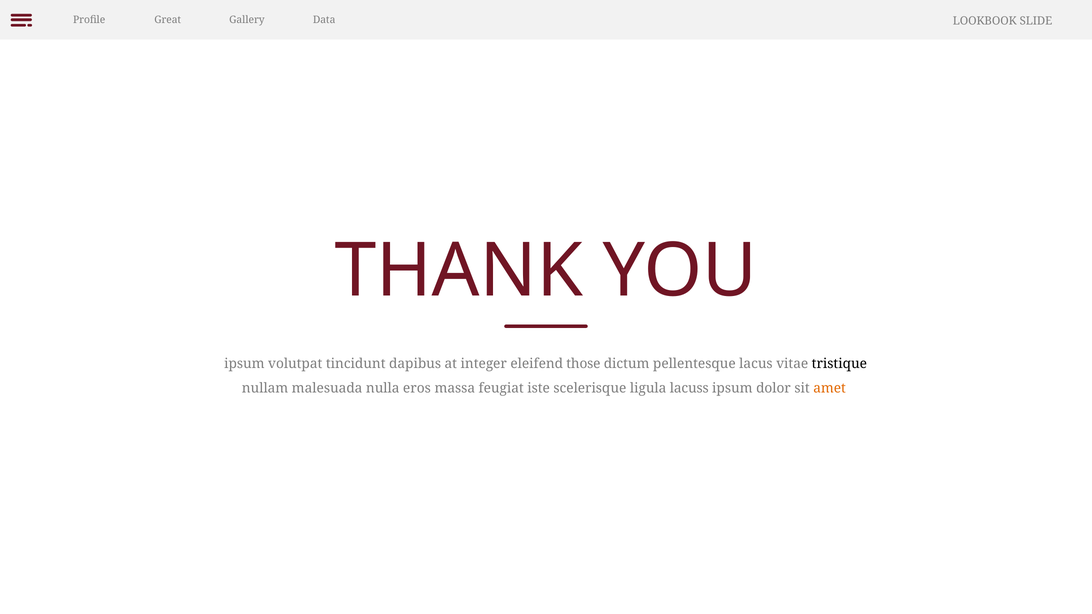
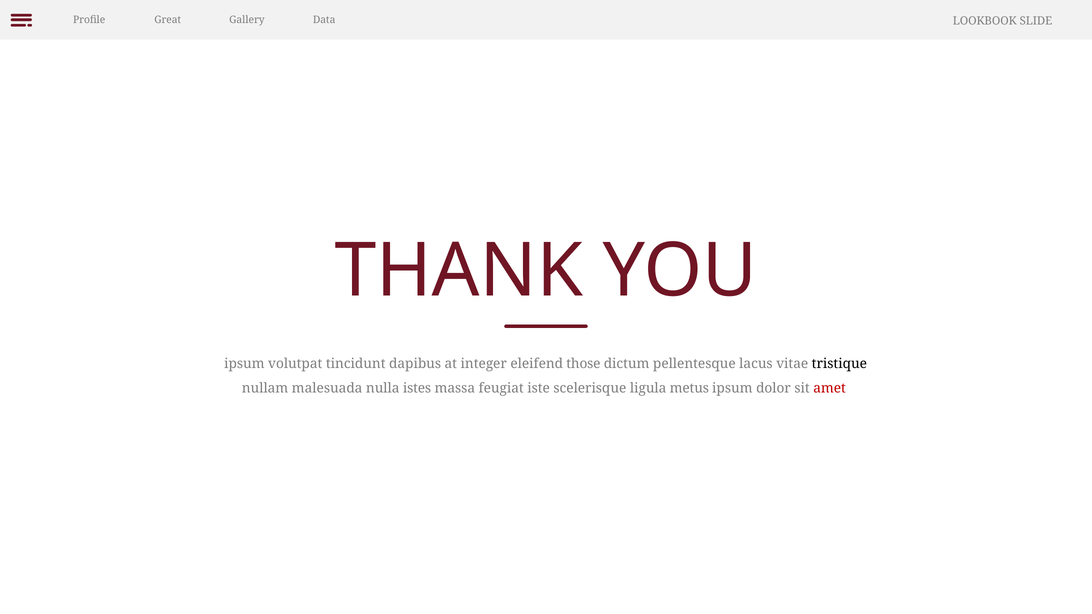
eros: eros -> istes
lacuss: lacuss -> metus
amet colour: orange -> red
